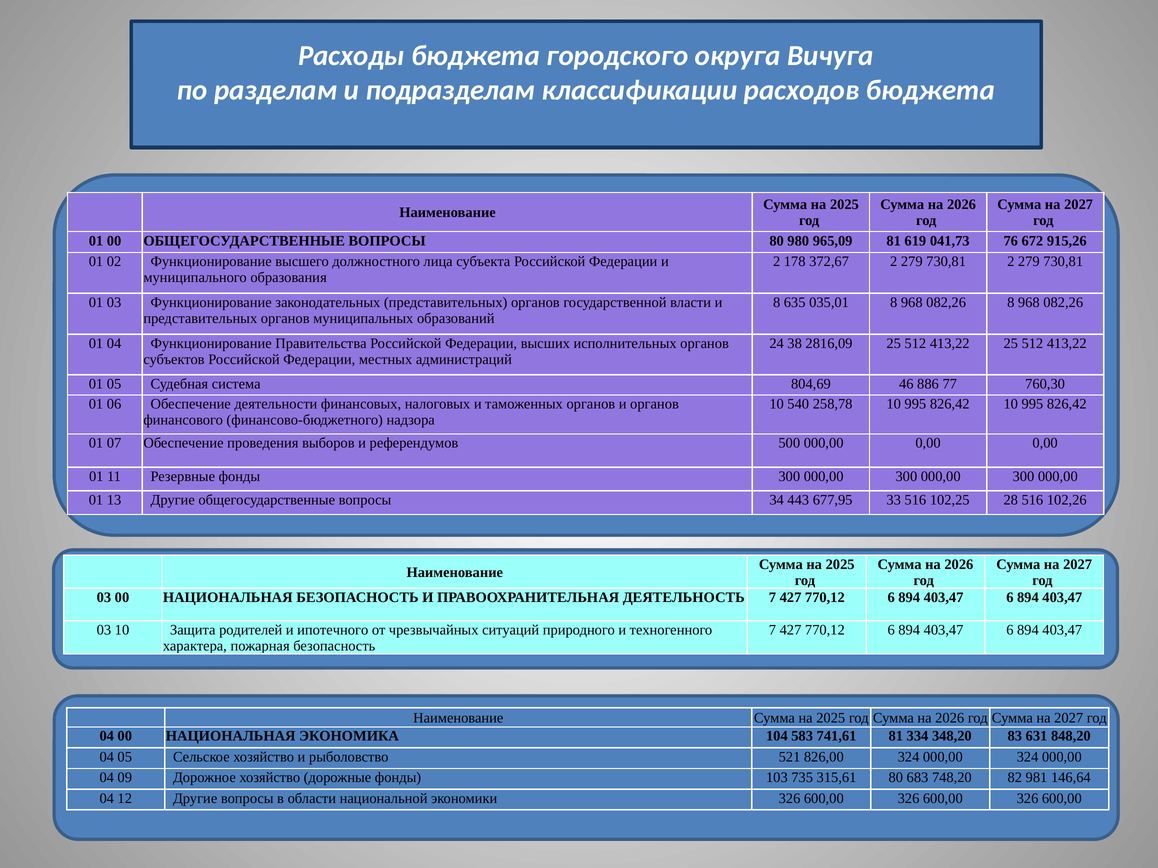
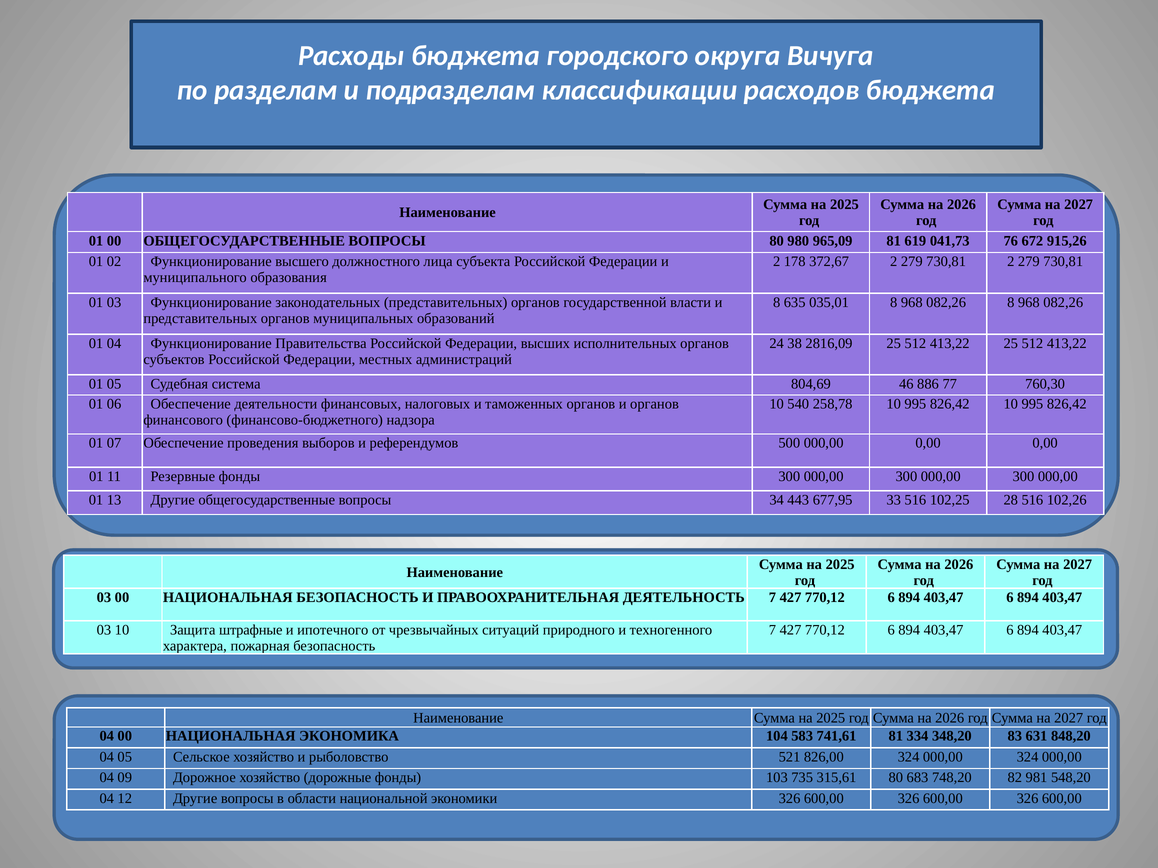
родителей: родителей -> штрафные
146,64: 146,64 -> 548,20
